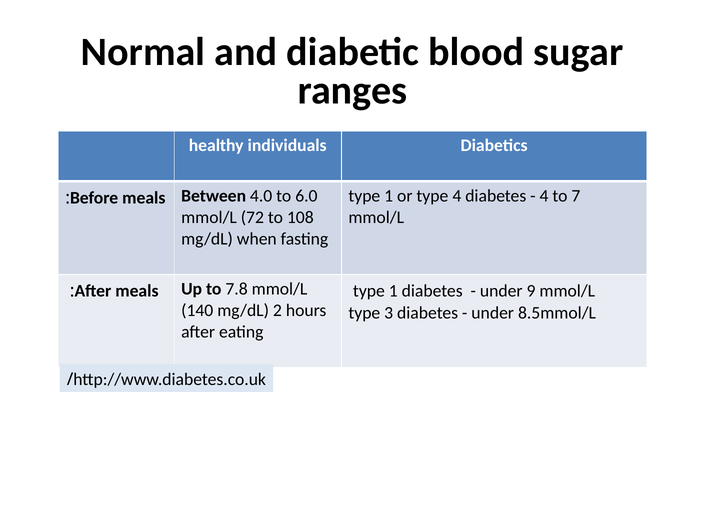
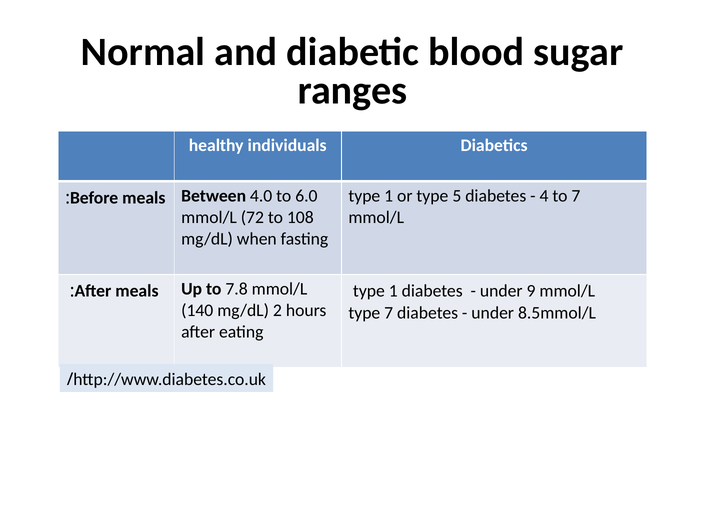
type 4: 4 -> 5
type 3: 3 -> 7
